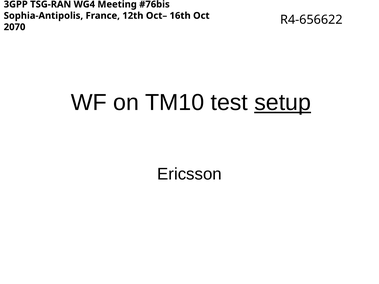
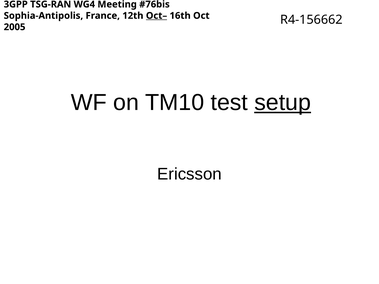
Oct– underline: none -> present
R4-656622: R4-656622 -> R4-156662
2070: 2070 -> 2005
